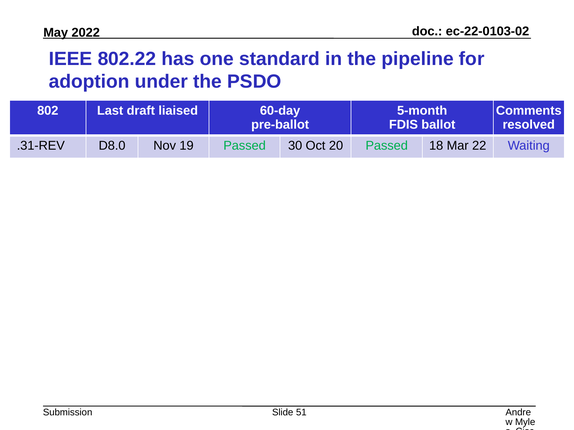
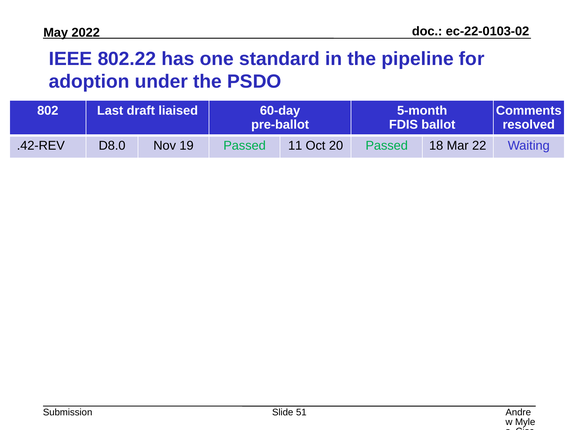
.31-REV: .31-REV -> .42-REV
30: 30 -> 11
